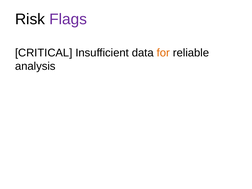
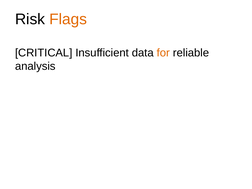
Flags colour: purple -> orange
